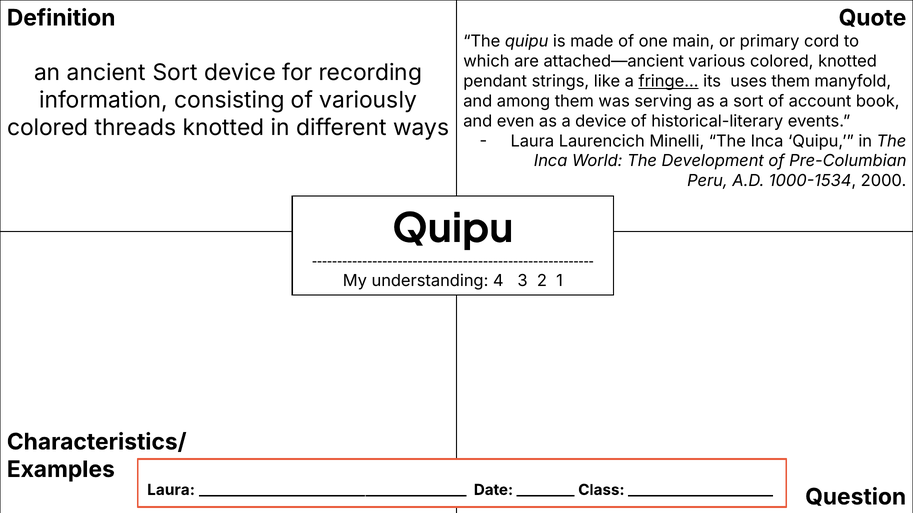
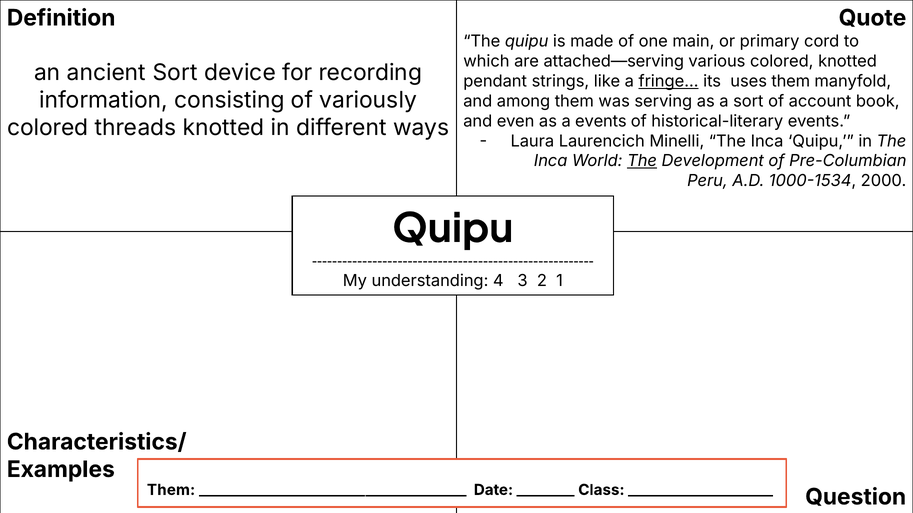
attached—ancient: attached—ancient -> attached—serving
a device: device -> events
The at (642, 161) underline: none -> present
Laura at (171, 490): Laura -> Them
